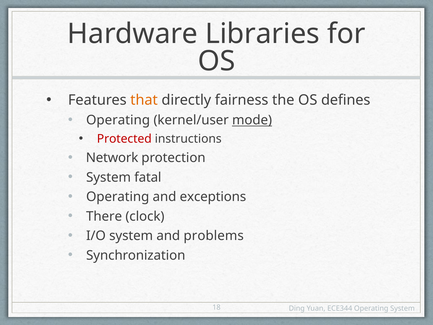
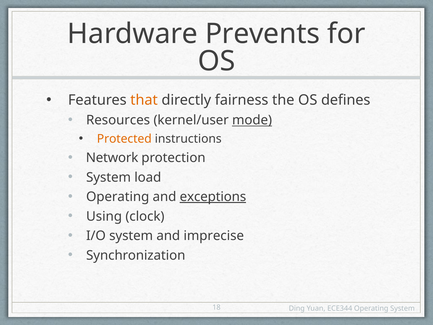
Libraries: Libraries -> Prevents
Operating at (118, 120): Operating -> Resources
Protected colour: red -> orange
fatal: fatal -> load
exceptions underline: none -> present
There: There -> Using
problems: problems -> imprecise
